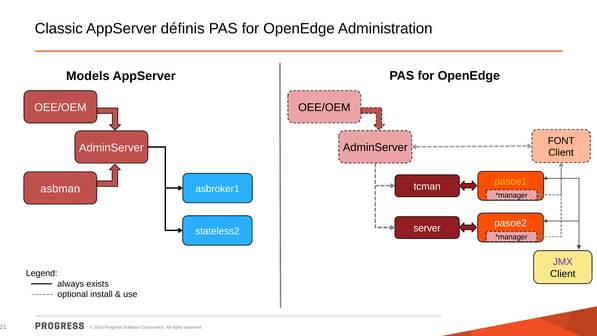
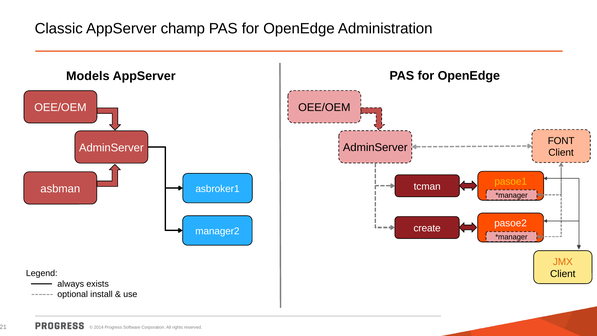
définis: définis -> champ
server: server -> create
stateless2: stateless2 -> manager2
JMX colour: purple -> orange
